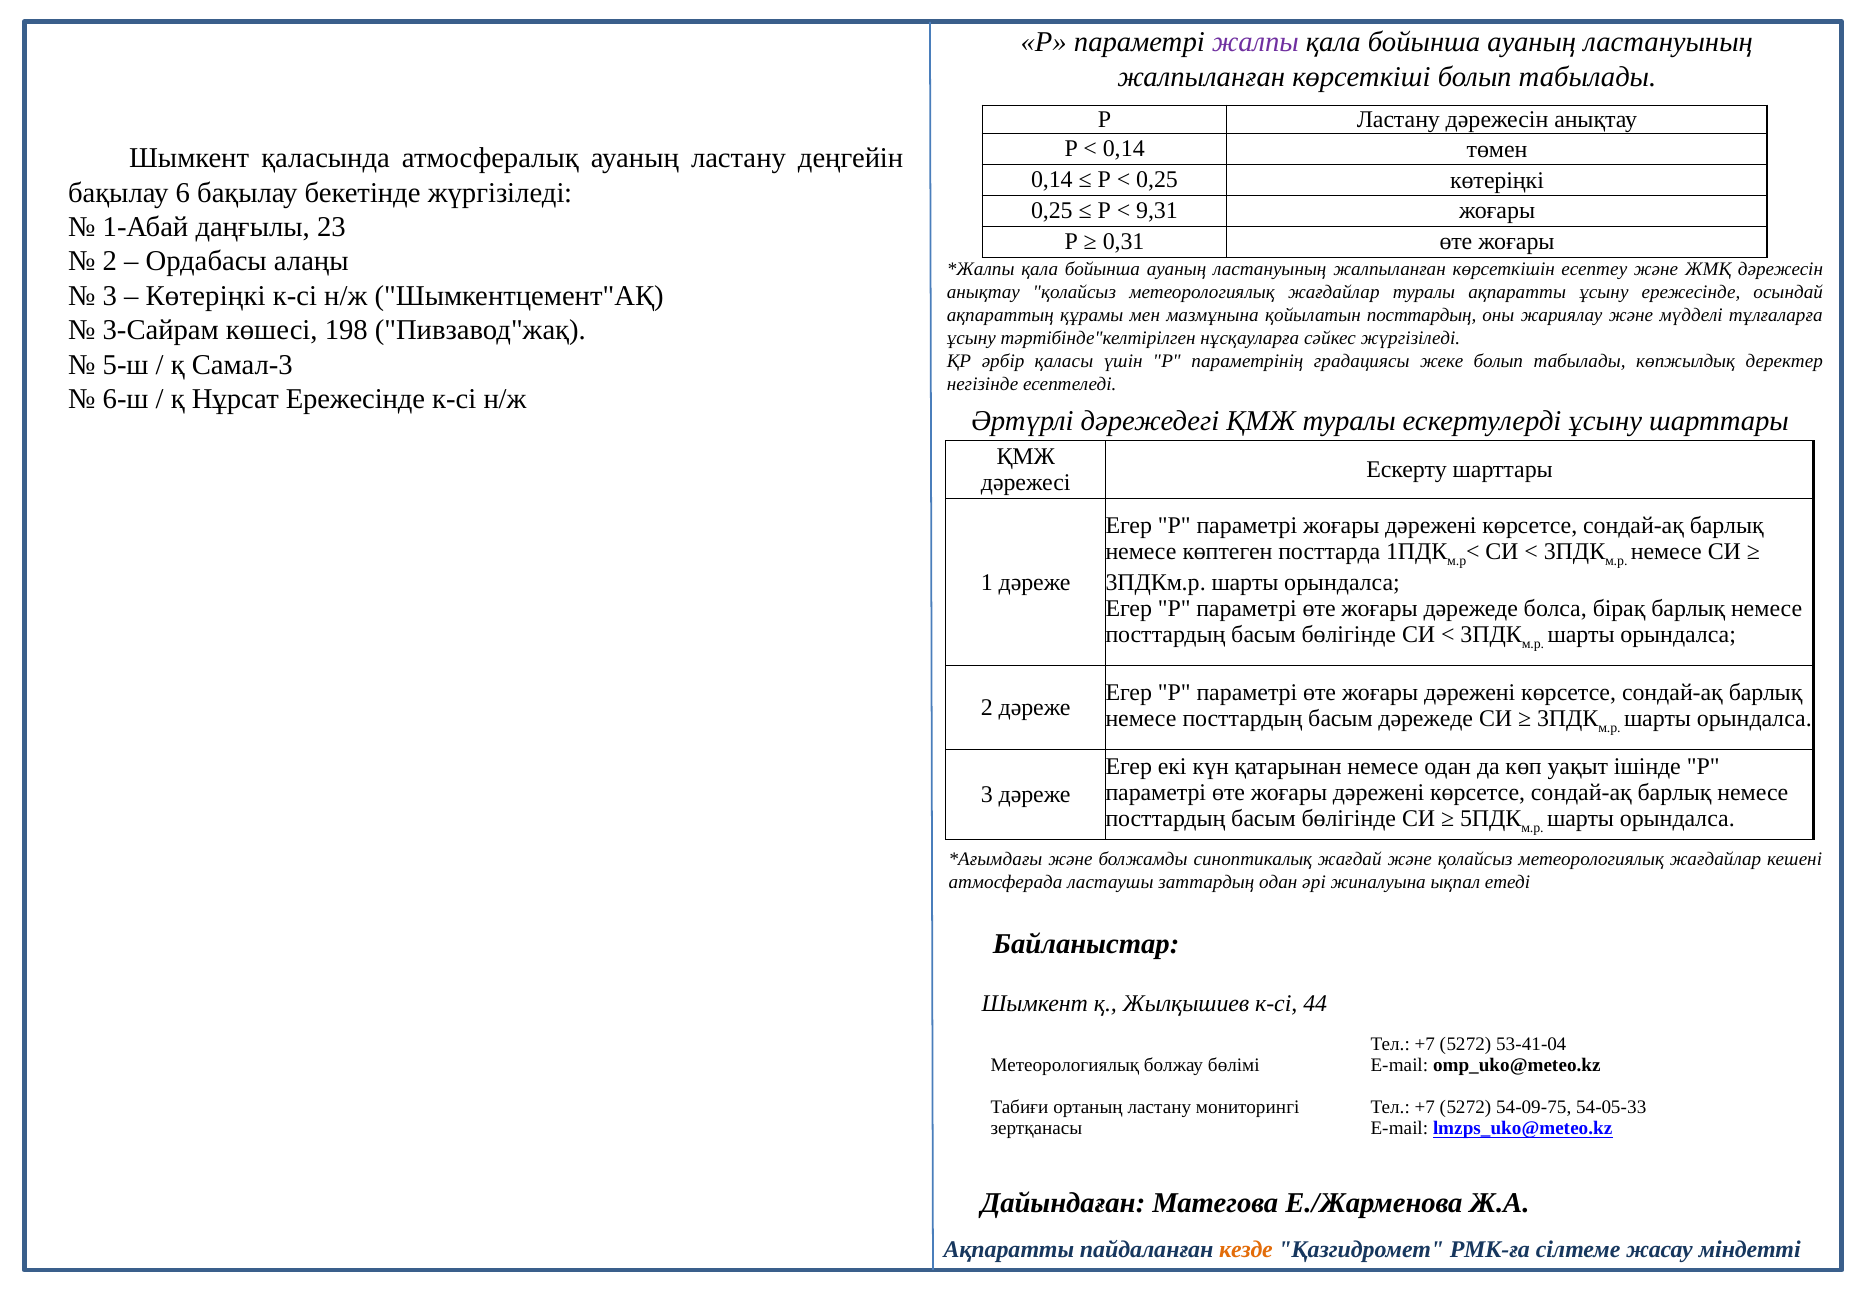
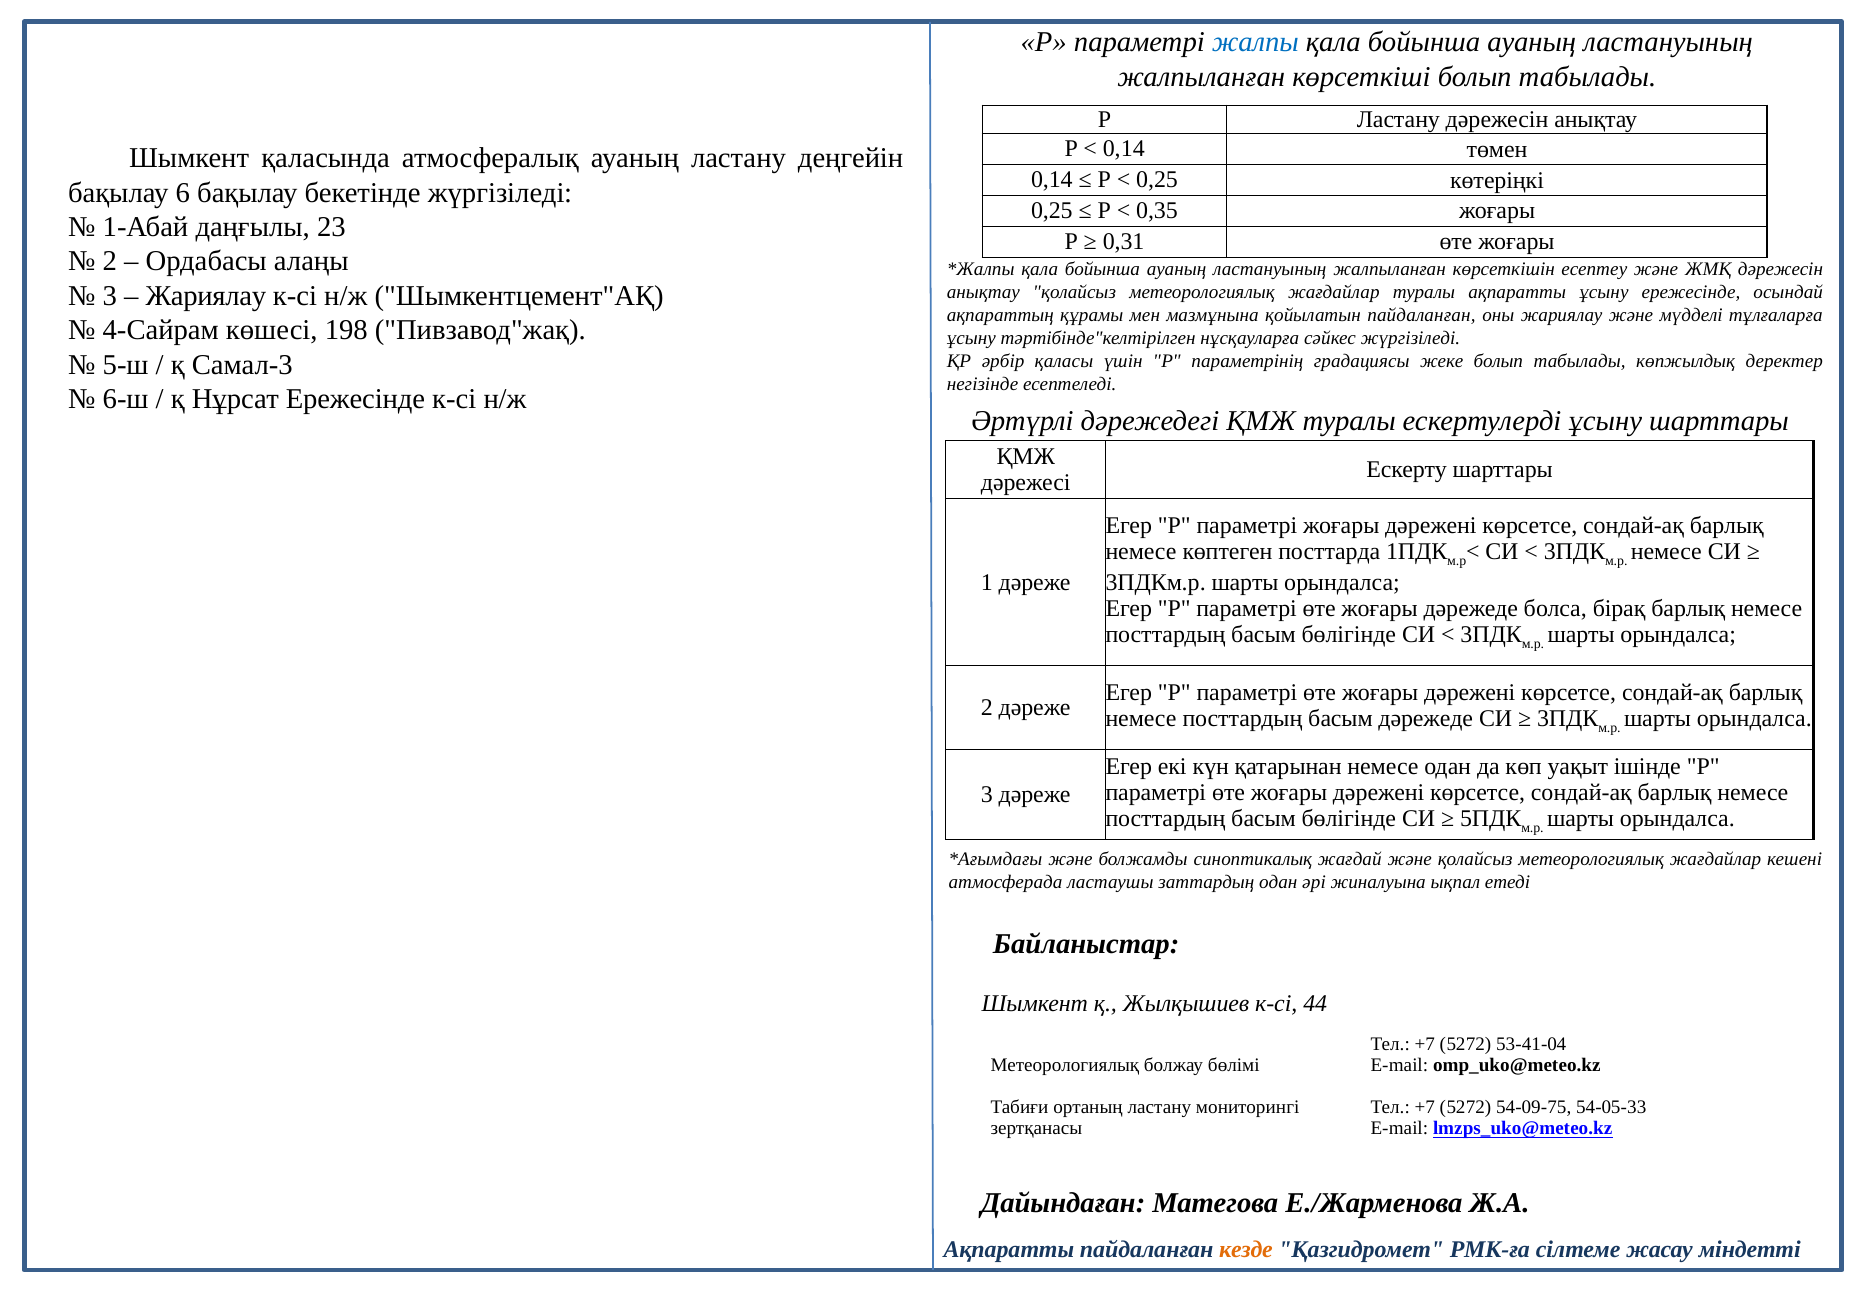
жалпы colour: purple -> blue
9,31: 9,31 -> 0,35
Көтеріңкі at (206, 296): Көтеріңкі -> Жариялау
қойылатын посттардың: посттардың -> пайдаланған
3-Сайрам: 3-Сайрам -> 4-Сайрам
